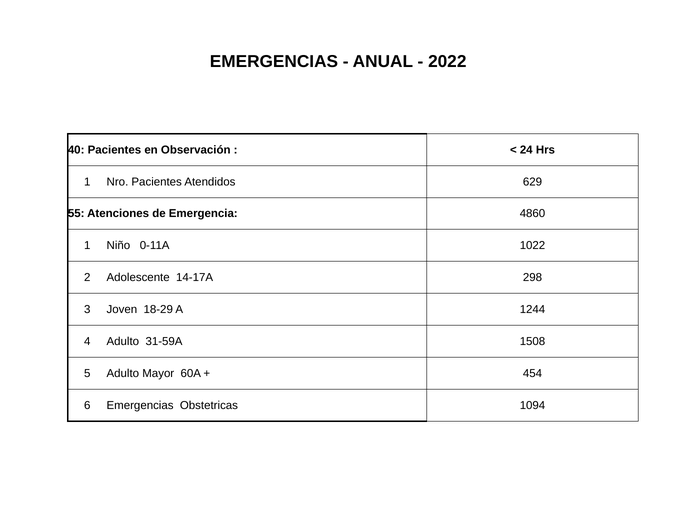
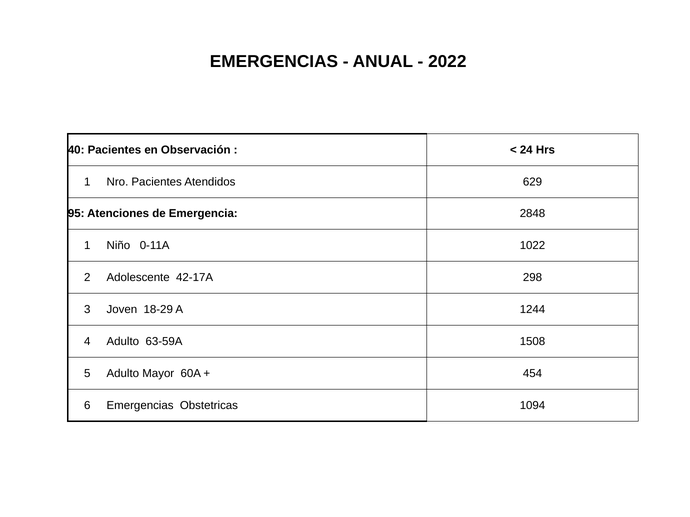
55: 55 -> 95
4860: 4860 -> 2848
14-17A: 14-17A -> 42-17A
31-59A: 31-59A -> 63-59A
